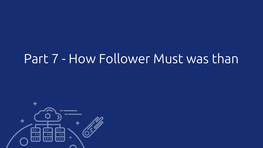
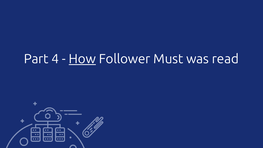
7: 7 -> 4
How underline: none -> present
than: than -> read
